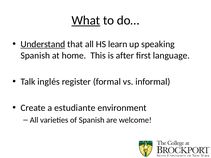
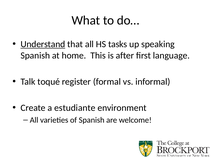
What underline: present -> none
learn: learn -> tasks
inglés: inglés -> toqué
